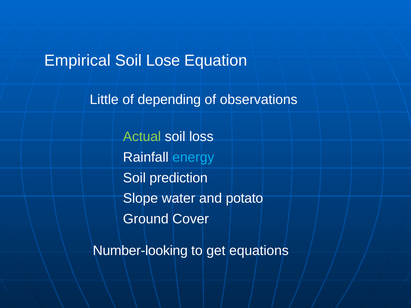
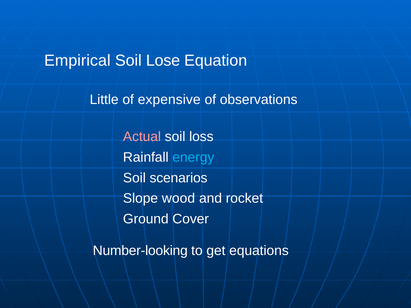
depending: depending -> expensive
Actual colour: light green -> pink
prediction: prediction -> scenarios
water: water -> wood
potato: potato -> rocket
